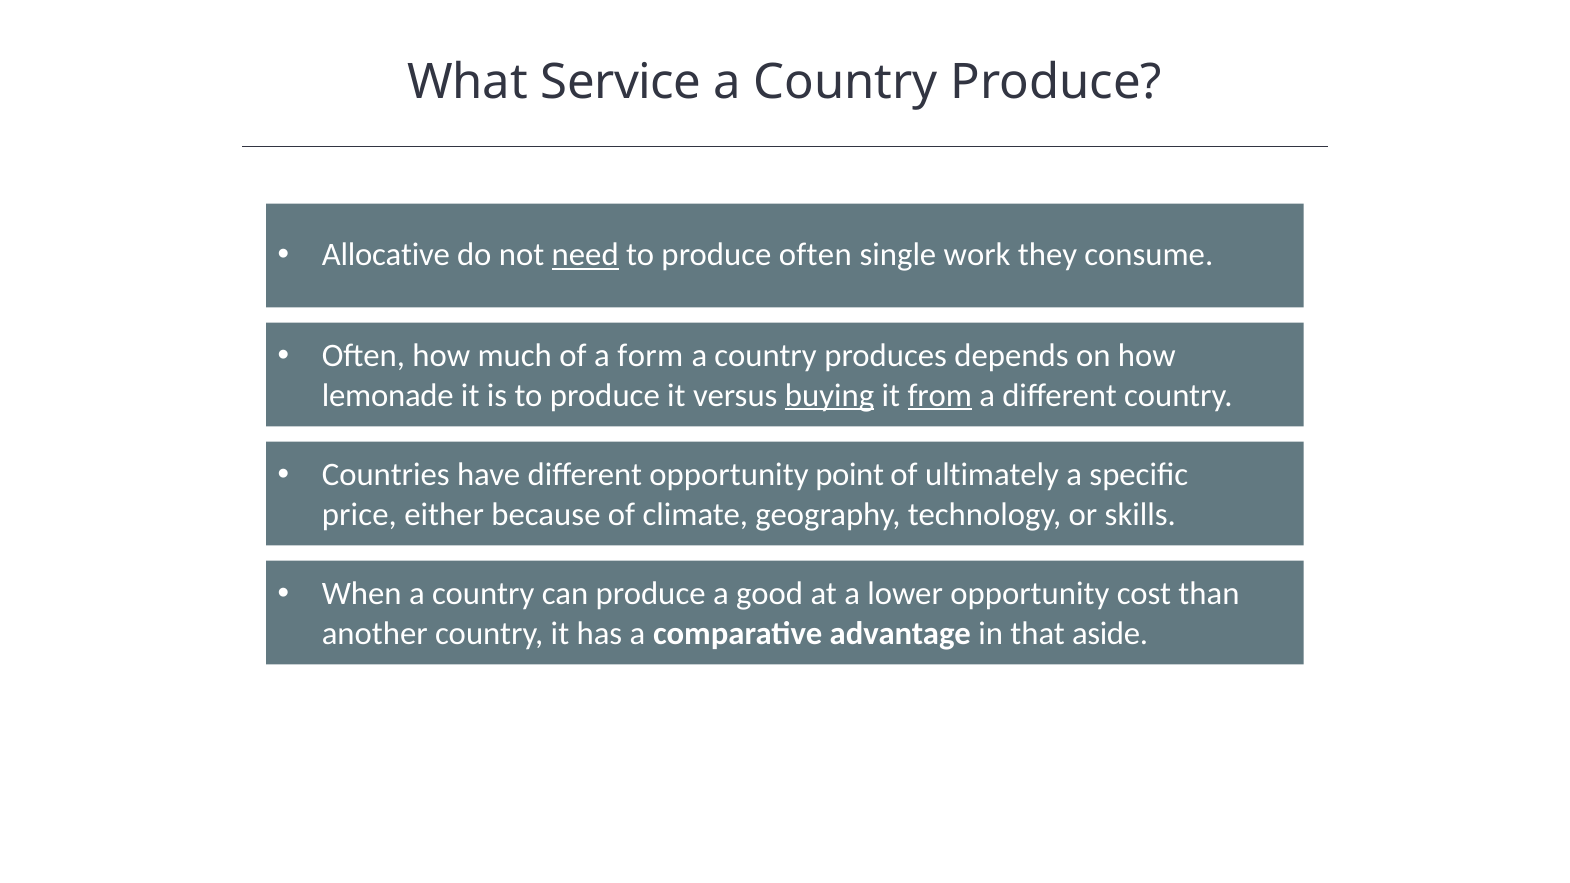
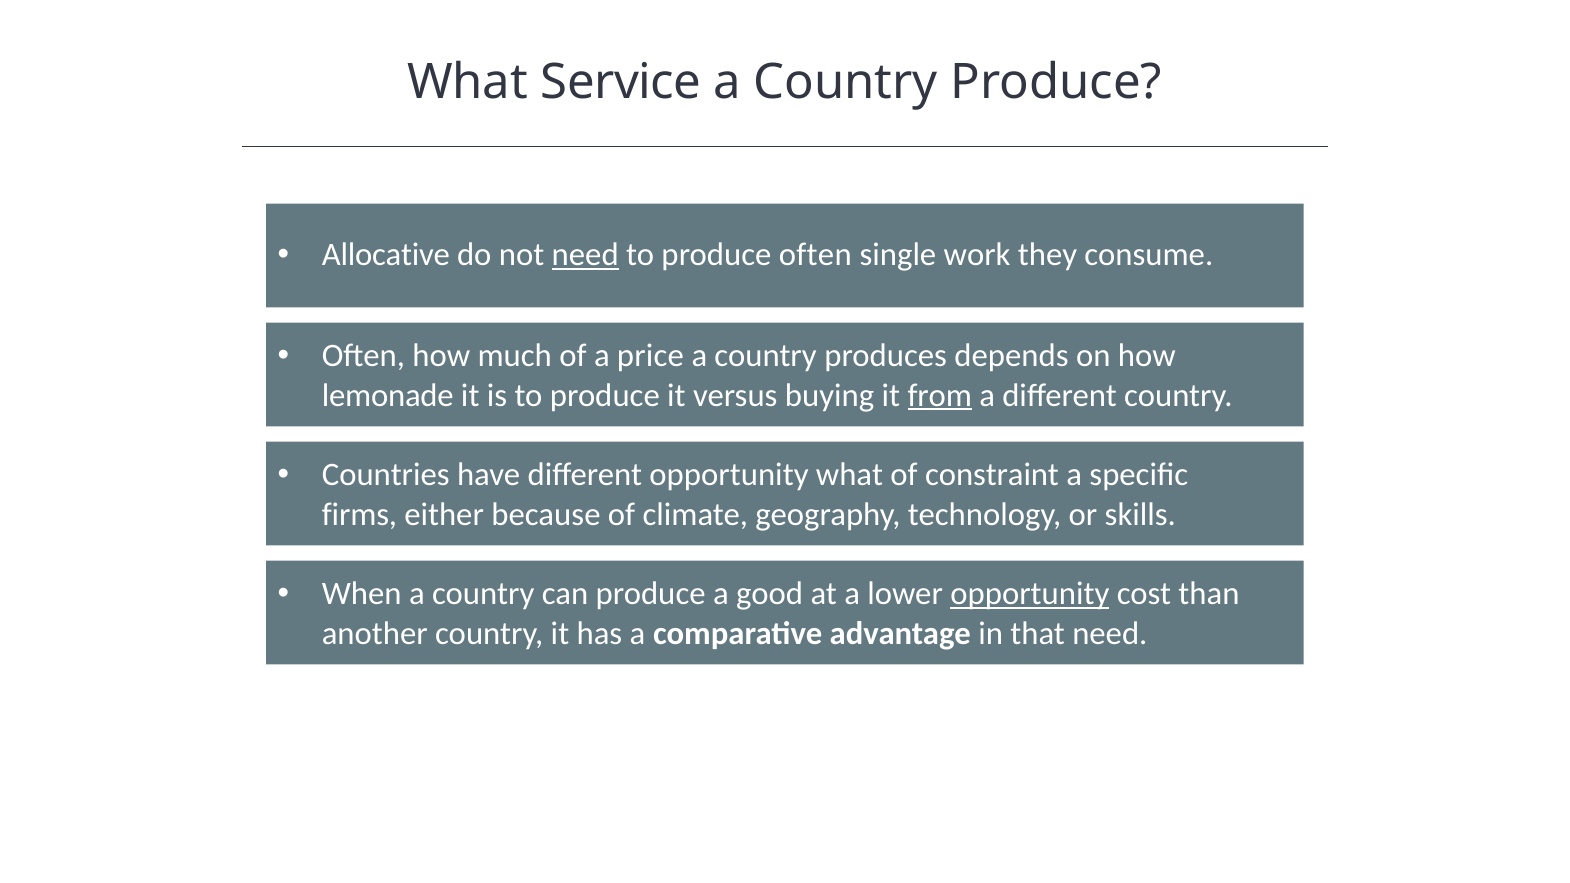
form: form -> price
buying underline: present -> none
opportunity point: point -> what
ultimately: ultimately -> constraint
price: price -> firms
opportunity at (1030, 594) underline: none -> present
that aside: aside -> need
